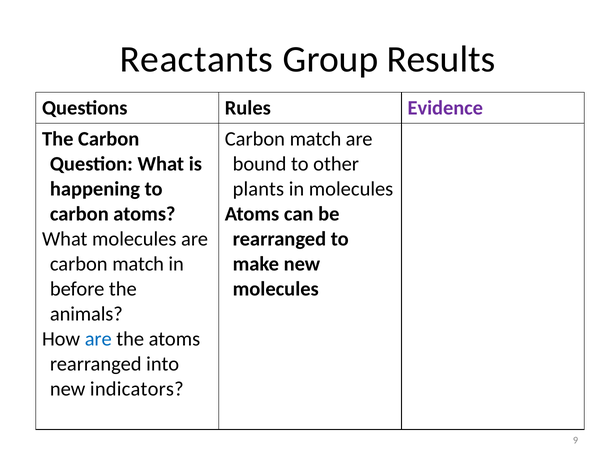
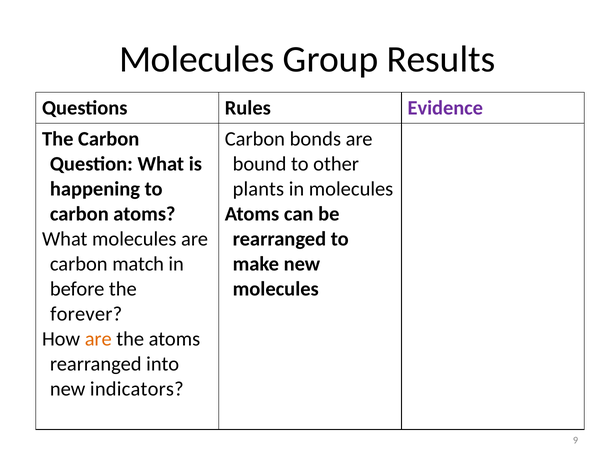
Reactants at (196, 60): Reactants -> Molecules
match at (315, 139): match -> bonds
animals: animals -> forever
are at (98, 339) colour: blue -> orange
